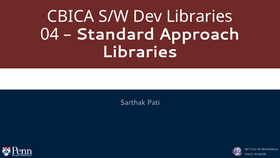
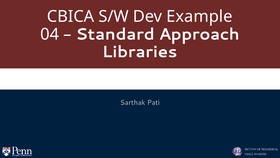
Dev Libraries: Libraries -> Example
